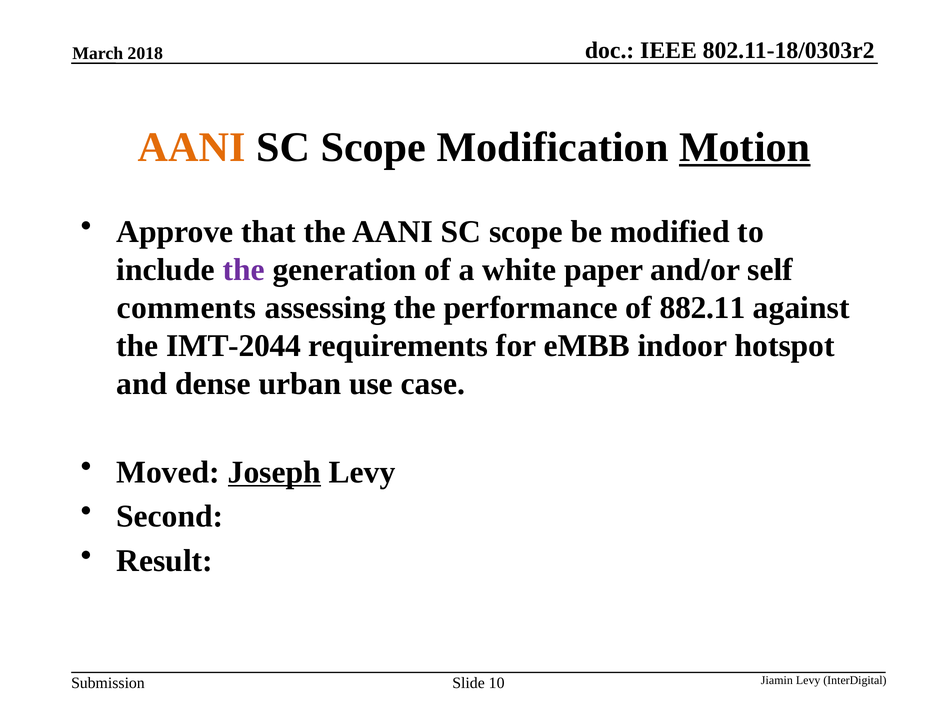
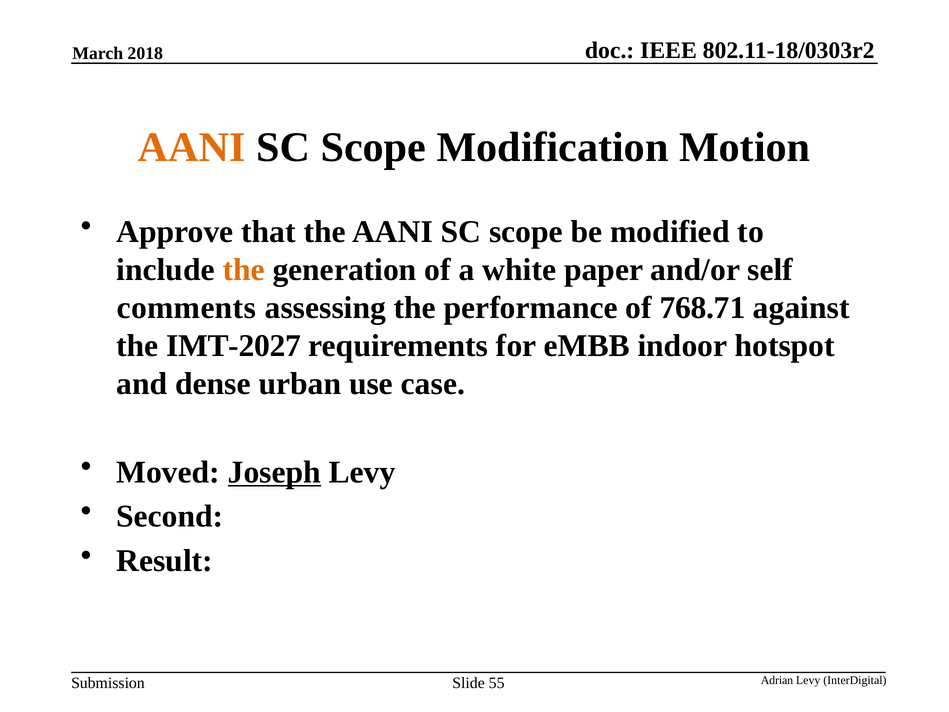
Motion underline: present -> none
the at (244, 270) colour: purple -> orange
882.11: 882.11 -> 768.71
IMT-2044: IMT-2044 -> IMT-2027
Jiamin: Jiamin -> Adrian
10: 10 -> 55
